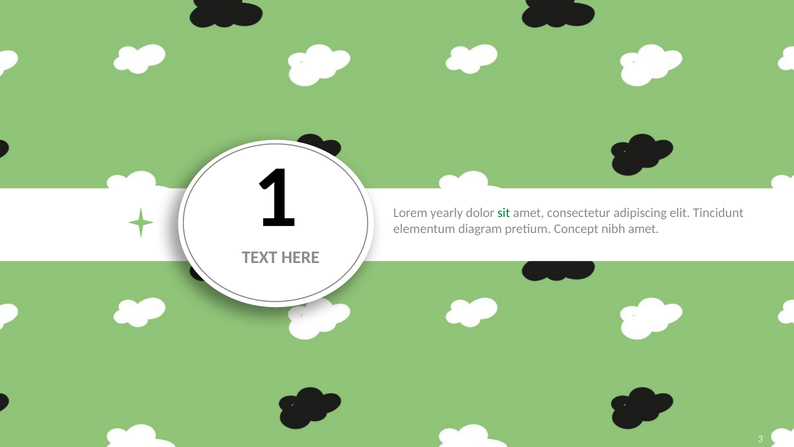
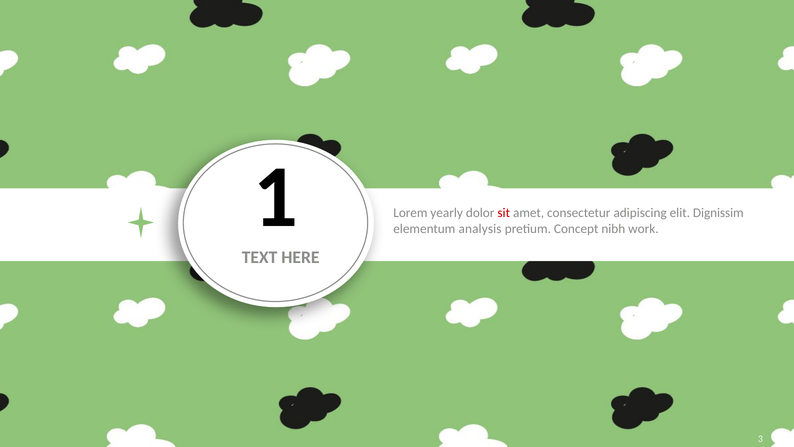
sit colour: green -> red
Tincidunt: Tincidunt -> Dignissim
diagram: diagram -> analysis
nibh amet: amet -> work
